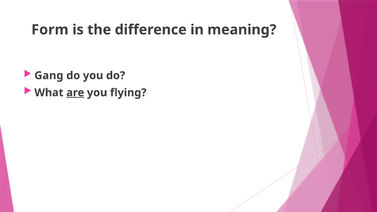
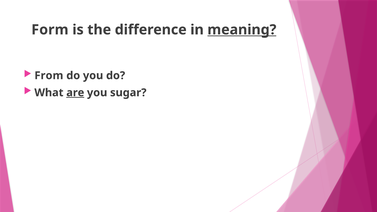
meaning underline: none -> present
Gang: Gang -> From
flying: flying -> sugar
